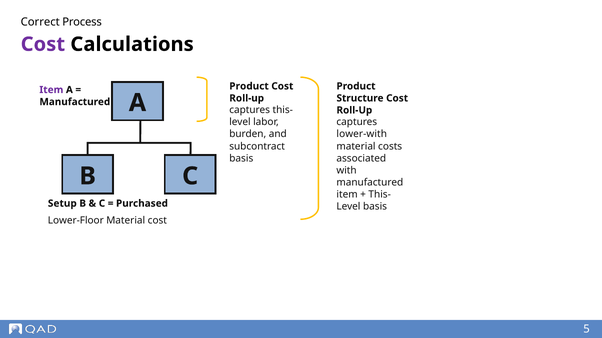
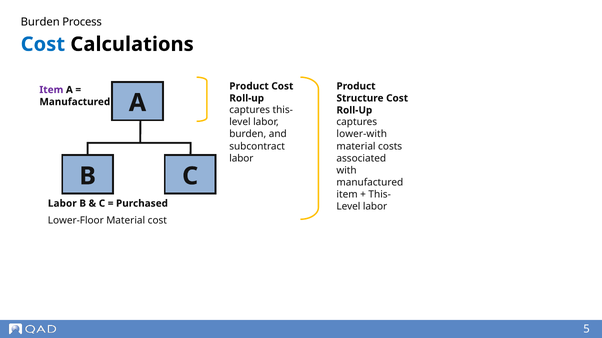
Correct at (40, 22): Correct -> Burden
Cost at (43, 44) colour: purple -> blue
basis at (241, 159): basis -> labor
Setup at (62, 204): Setup -> Labor
basis at (375, 207): basis -> labor
